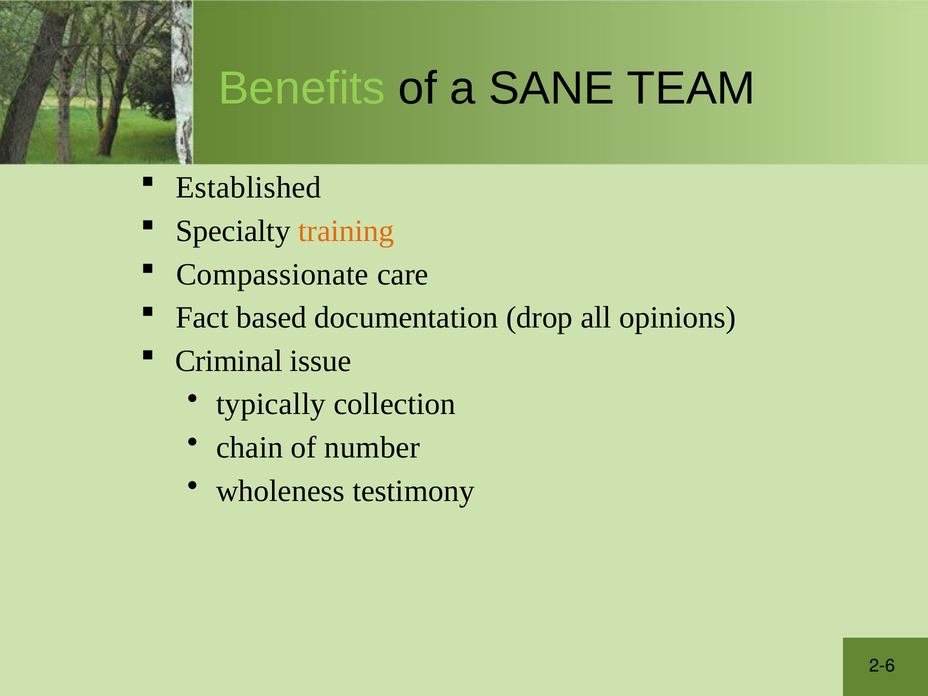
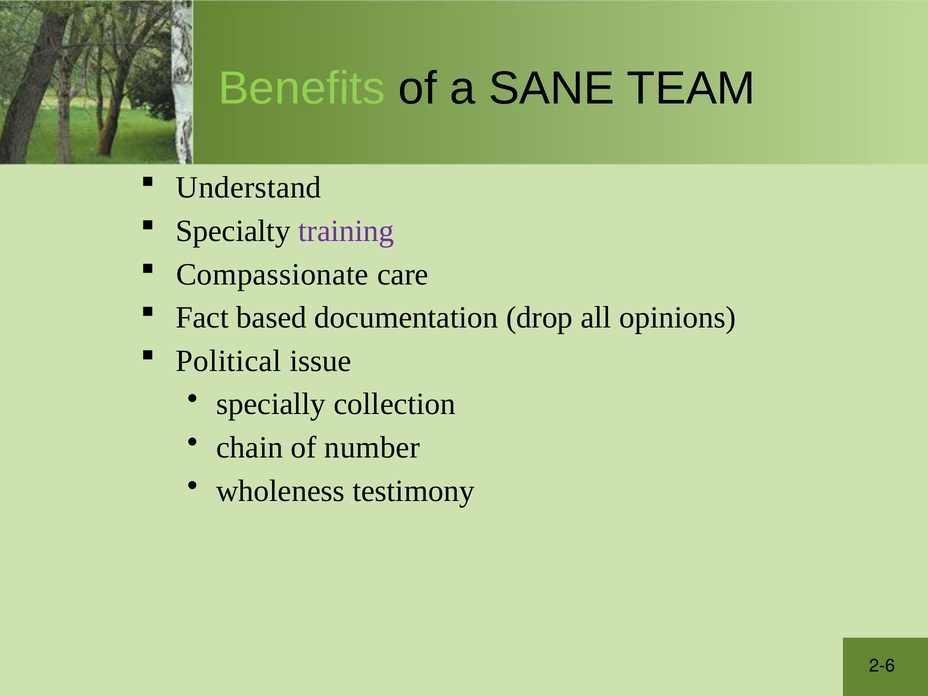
Established: Established -> Understand
training colour: orange -> purple
Criminal: Criminal -> Political
typically: typically -> specially
